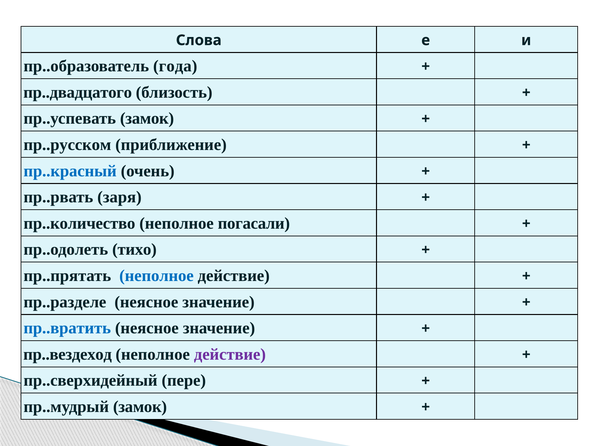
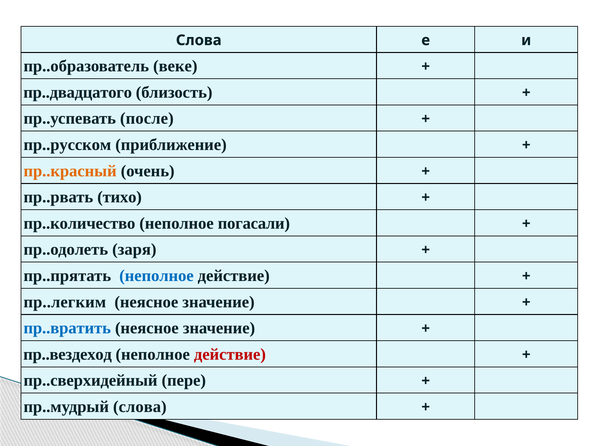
года: года -> веке
пр..успевать замок: замок -> после
пр..красный colour: blue -> orange
заря: заря -> тихо
тихо: тихо -> заря
пр..разделе: пр..разделе -> пр..легким
действие at (230, 354) colour: purple -> red
пр..мудрый замок: замок -> слова
